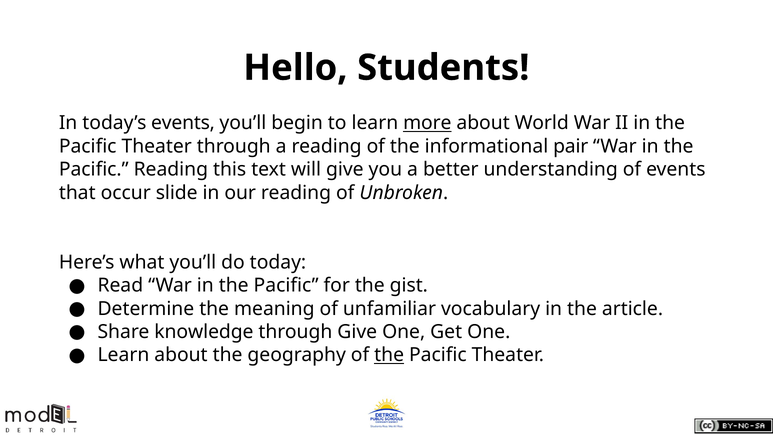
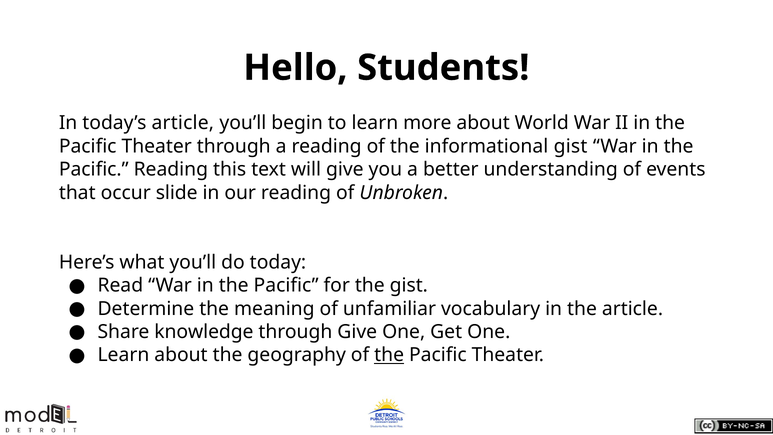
today’s events: events -> article
more underline: present -> none
informational pair: pair -> gist
